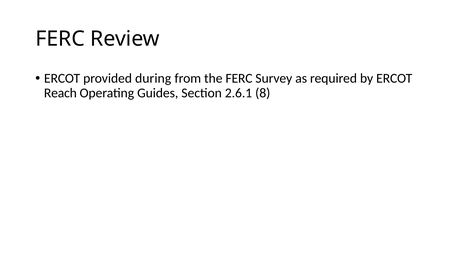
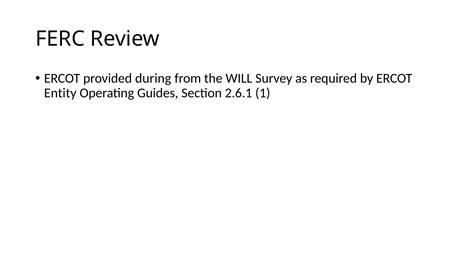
the FERC: FERC -> WILL
Reach: Reach -> Entity
8: 8 -> 1
